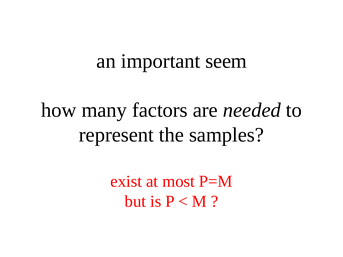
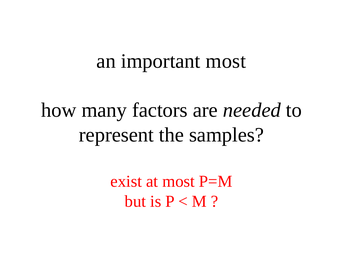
important seem: seem -> most
